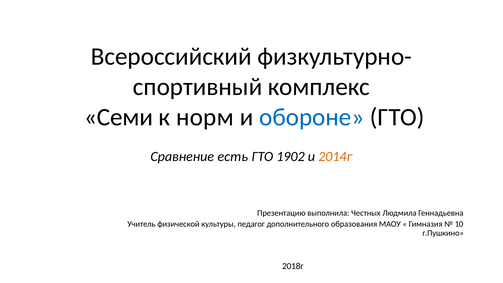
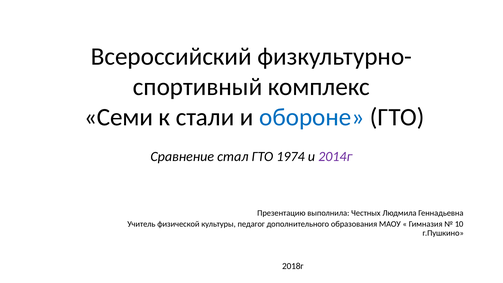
норм: норм -> стали
есть: есть -> стал
1902: 1902 -> 1974
2014г colour: orange -> purple
